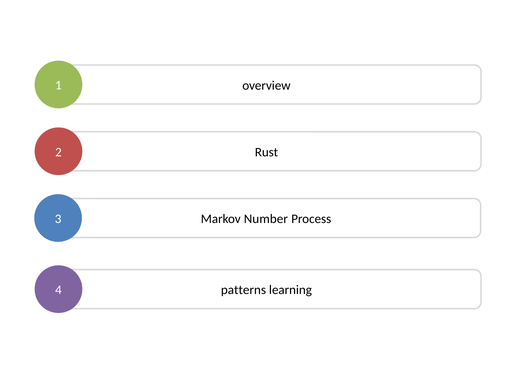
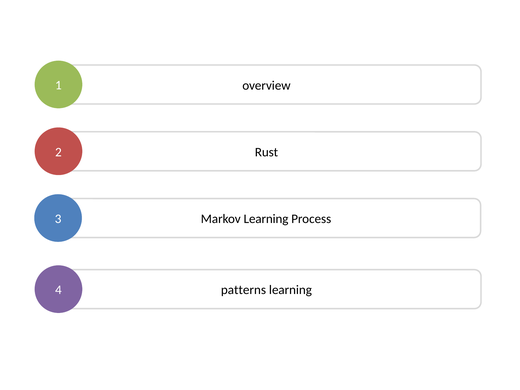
Markov Number: Number -> Learning
